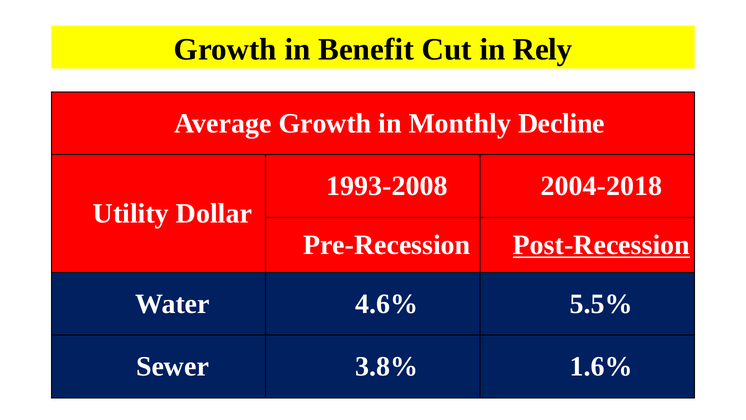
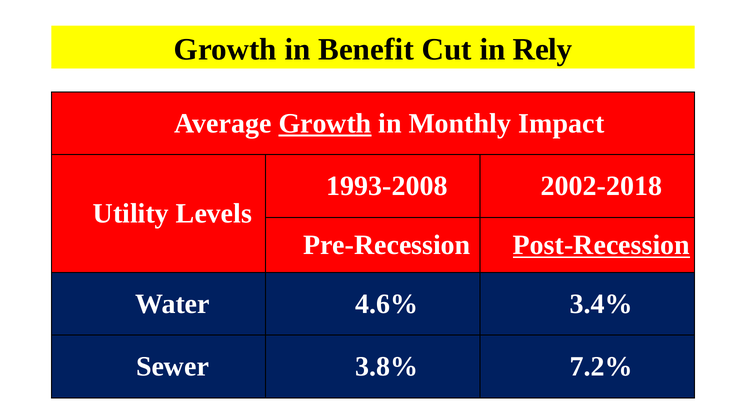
Growth at (325, 123) underline: none -> present
Decline: Decline -> Impact
2004-2018: 2004-2018 -> 2002-2018
Dollar: Dollar -> Levels
5.5%: 5.5% -> 3.4%
1.6%: 1.6% -> 7.2%
